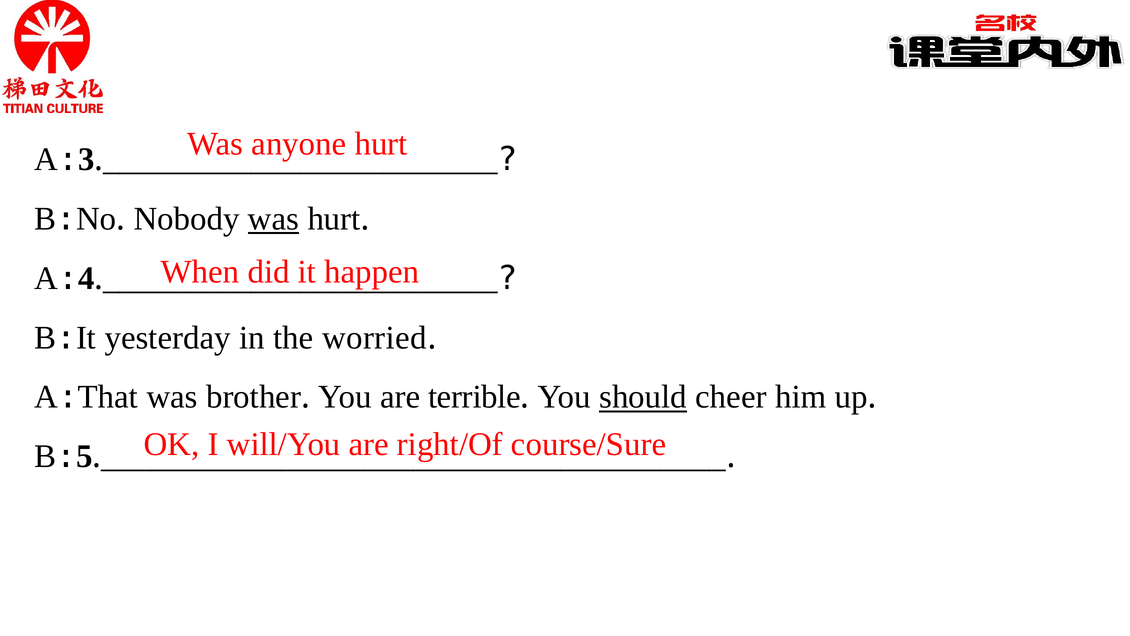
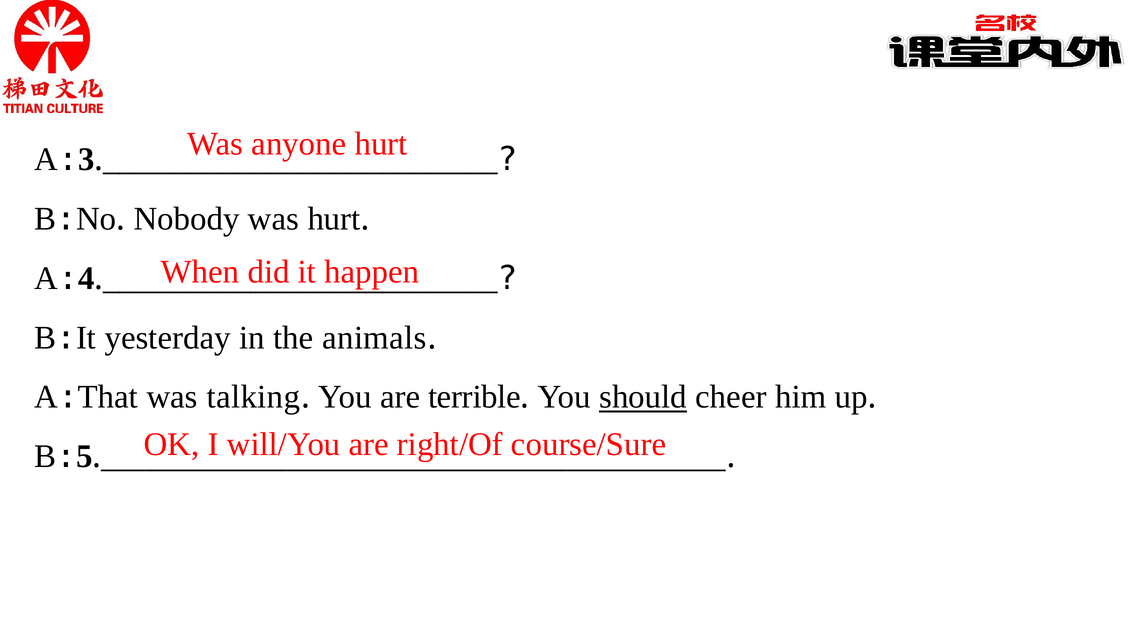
was at (274, 219) underline: present -> none
worried: worried -> animals
brother: brother -> talking
